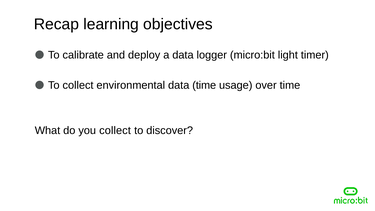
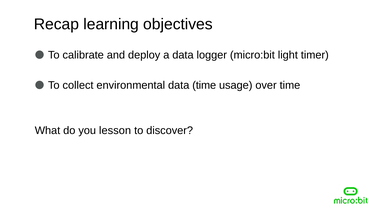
you collect: collect -> lesson
